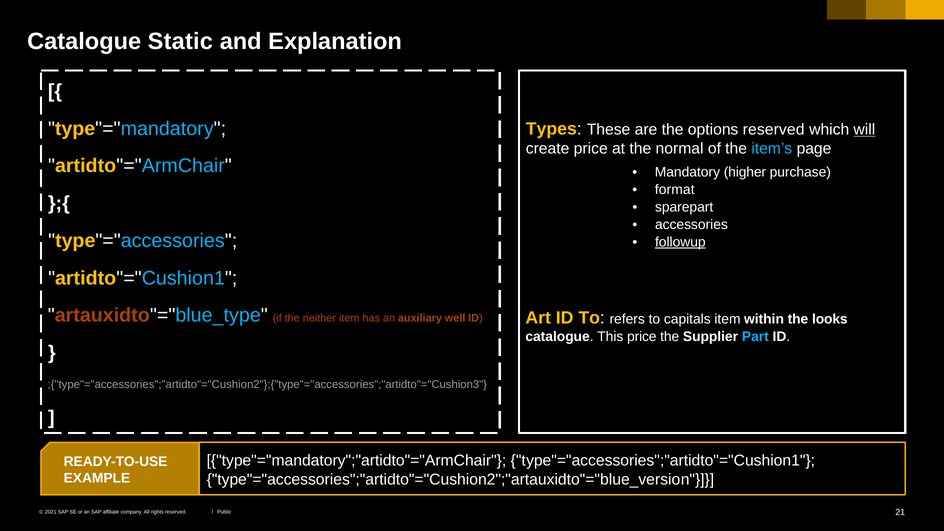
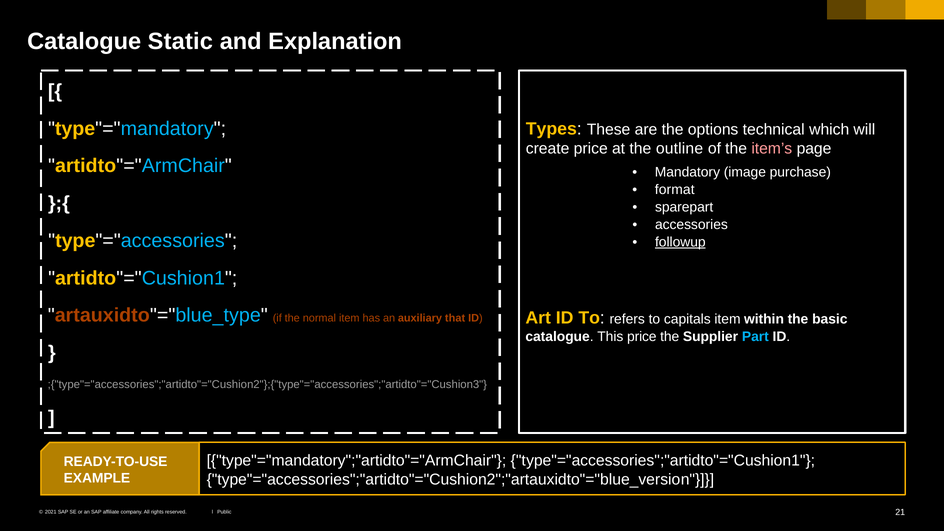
options reserved: reserved -> technical
will underline: present -> none
normal: normal -> outline
item’s colour: light blue -> pink
higher: higher -> image
neither: neither -> normal
well: well -> that
looks: looks -> basic
